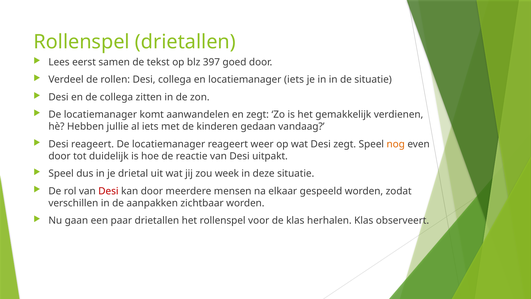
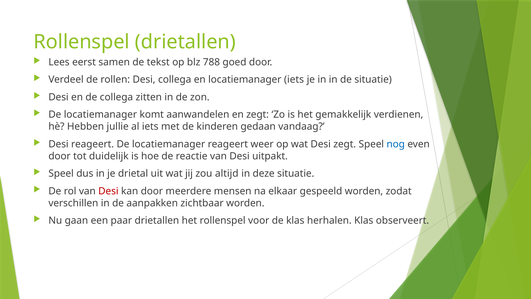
397: 397 -> 788
nog colour: orange -> blue
week: week -> altijd
